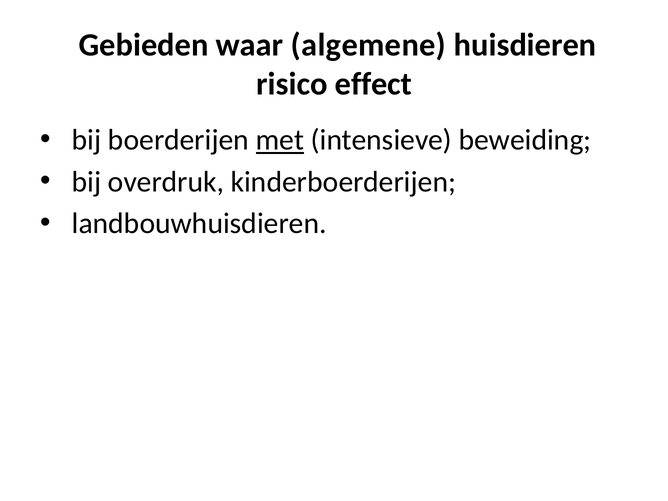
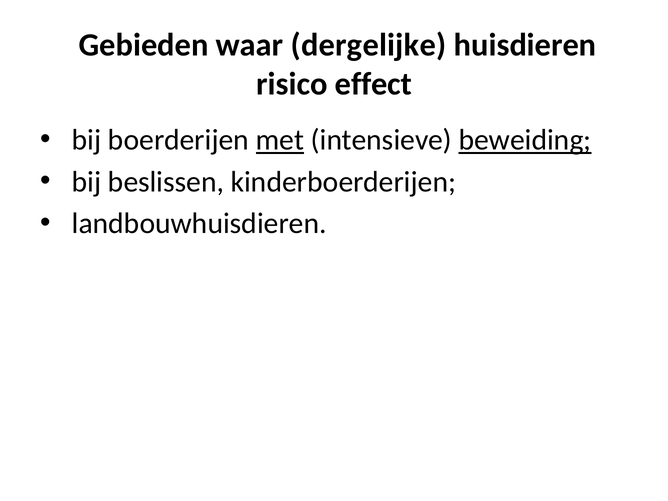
algemene: algemene -> dergelijke
beweiding underline: none -> present
overdruk: overdruk -> beslissen
